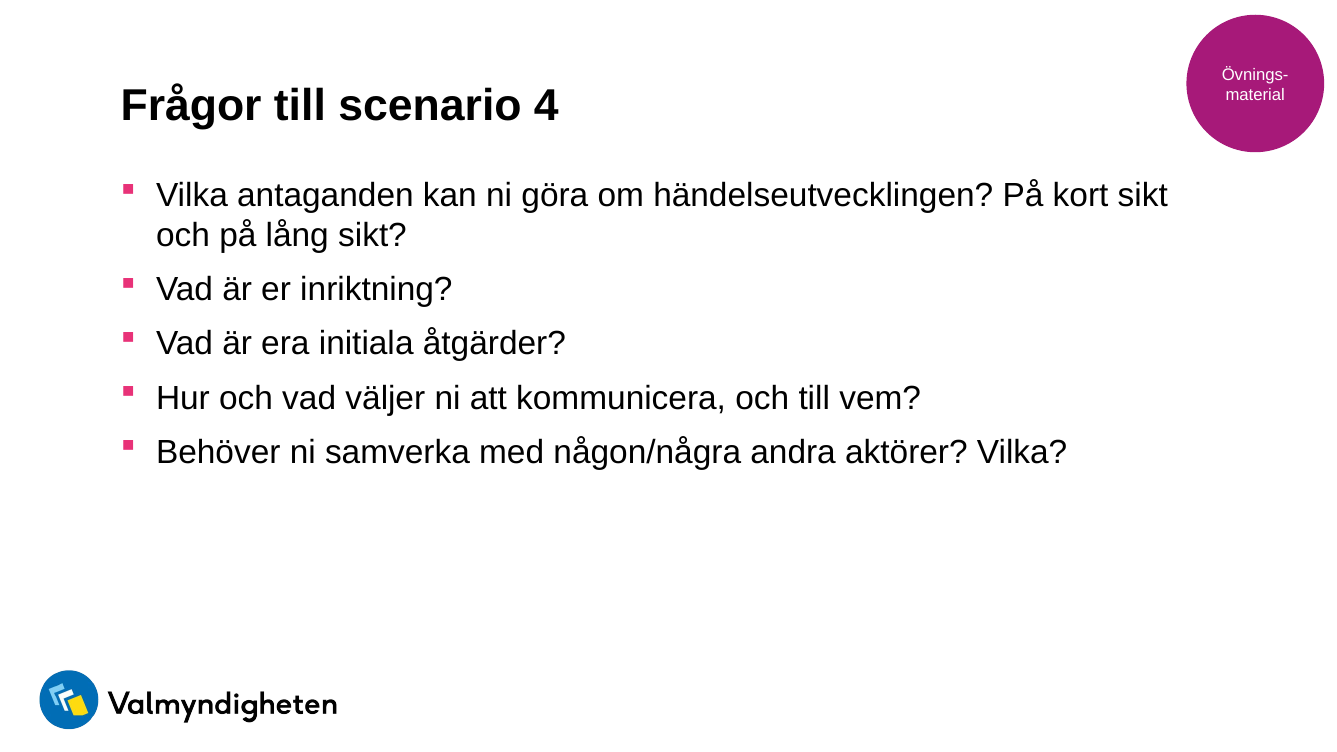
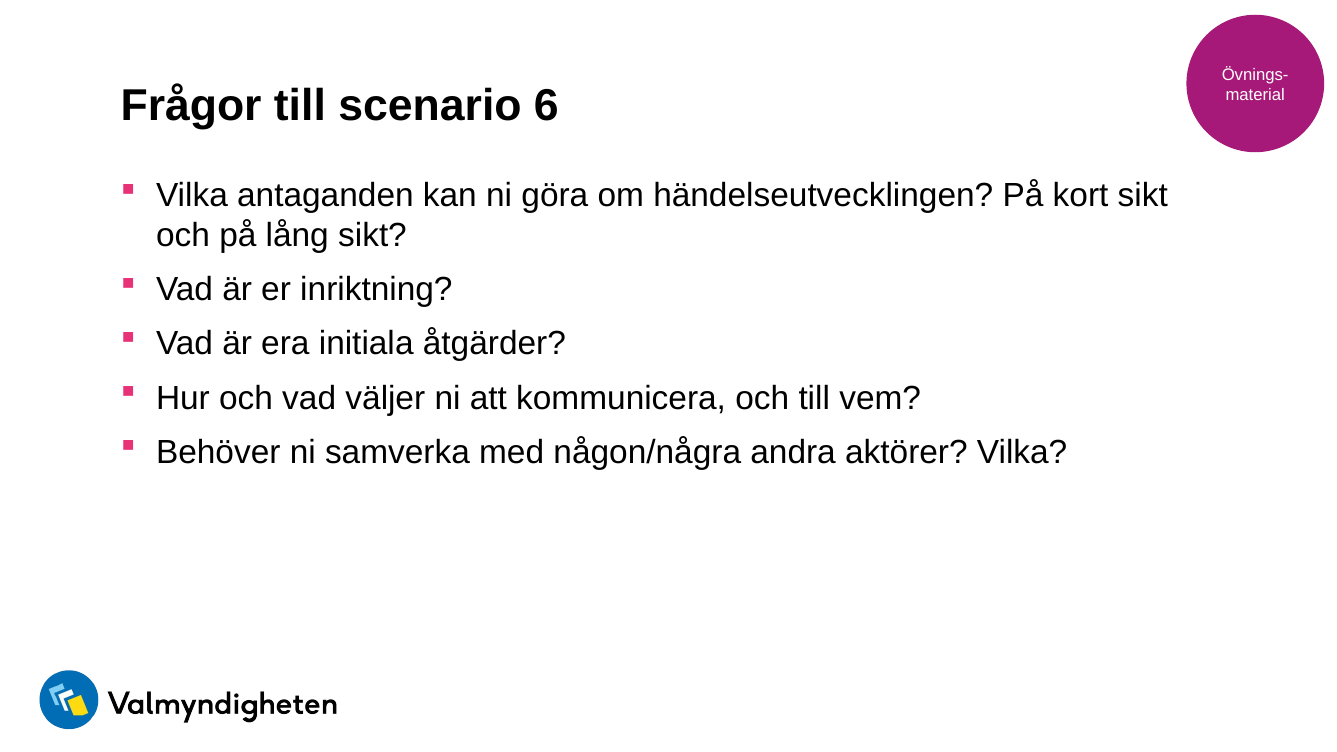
4: 4 -> 6
